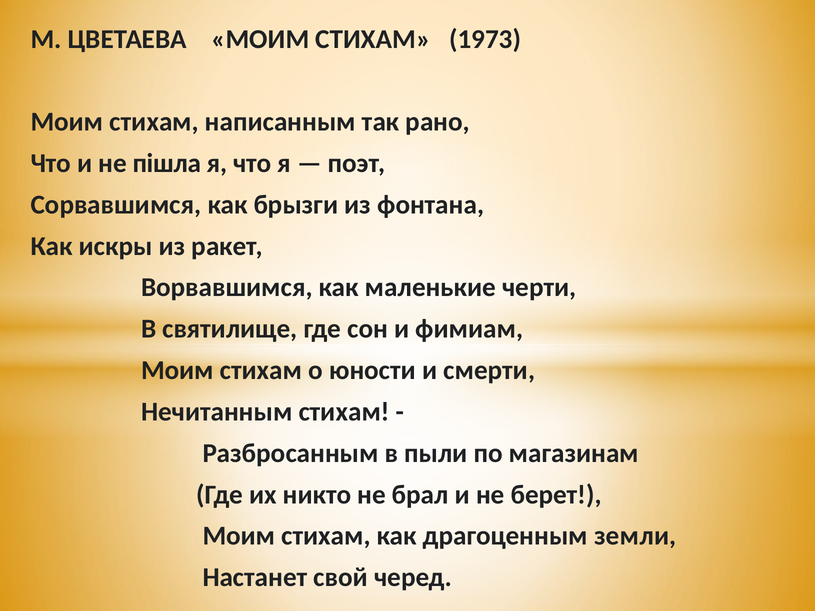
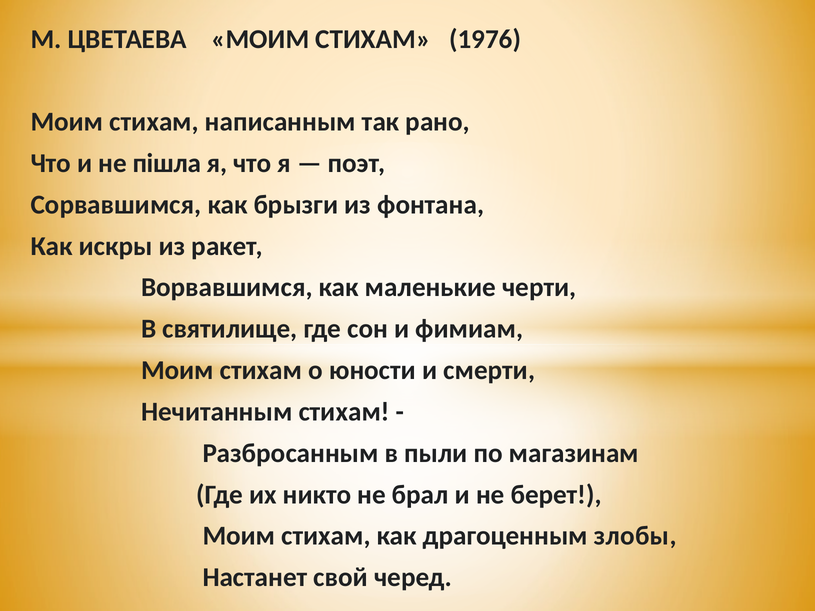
1973: 1973 -> 1976
земли: земли -> злобы
